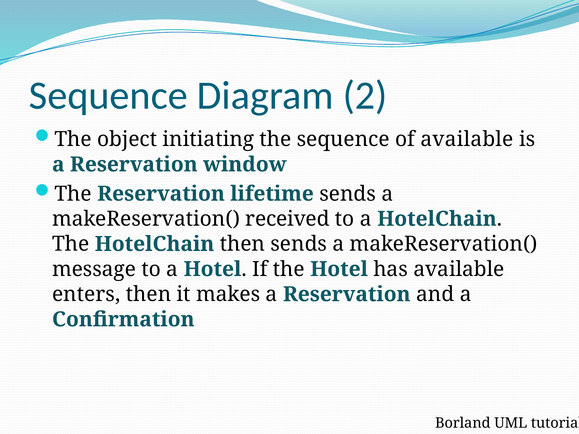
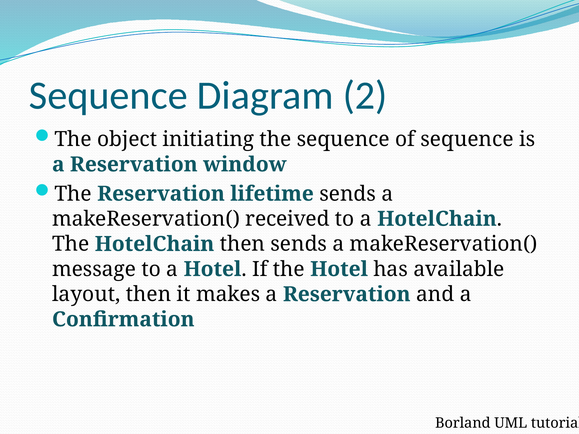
of available: available -> sequence
enters: enters -> layout
